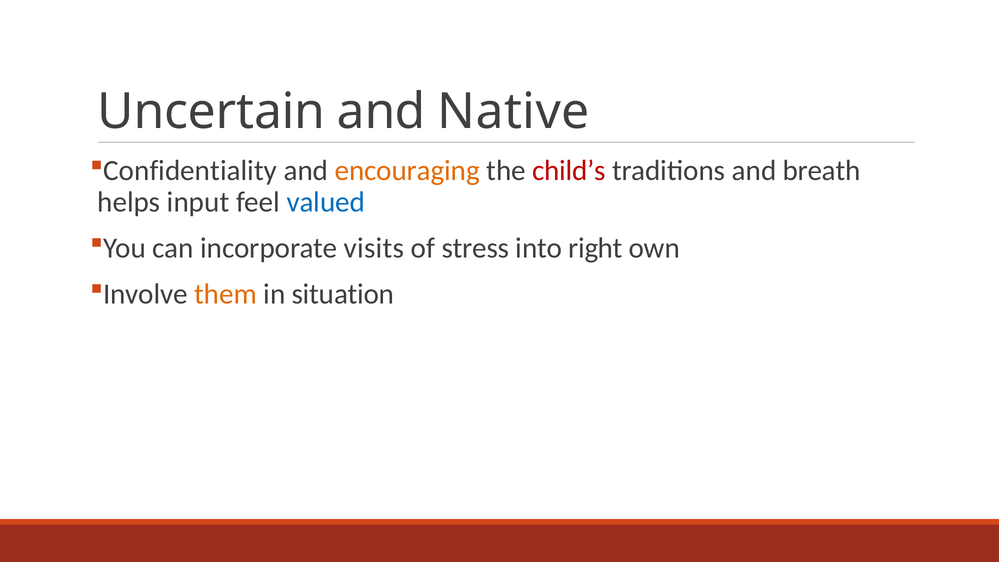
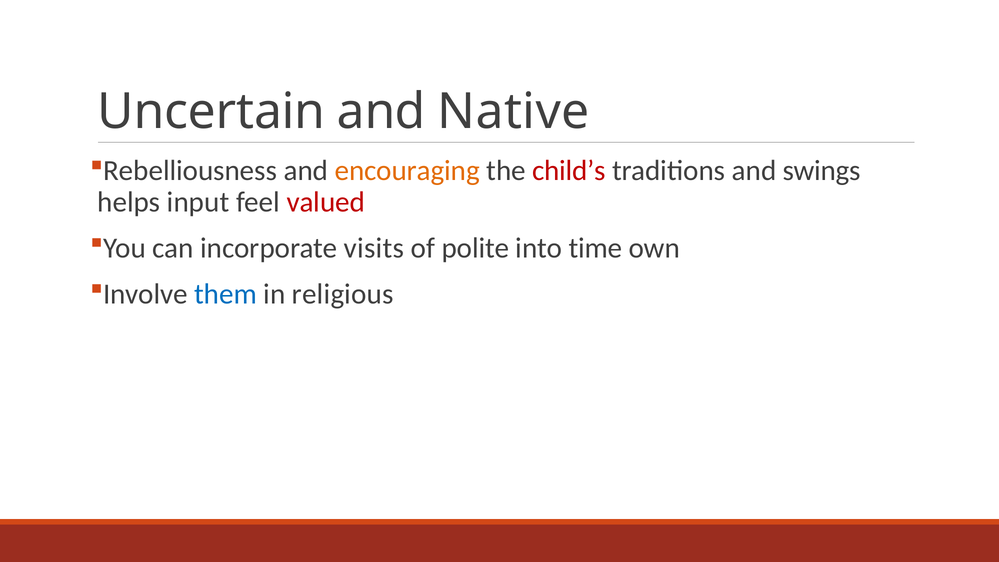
Confidentiality: Confidentiality -> Rebelliousness
breath: breath -> swings
valued colour: blue -> red
stress: stress -> polite
right: right -> time
them colour: orange -> blue
situation: situation -> religious
